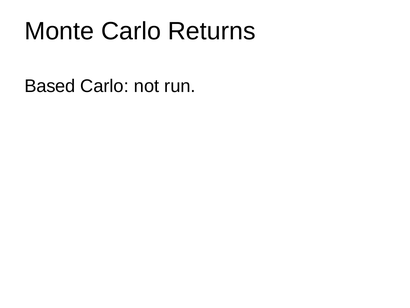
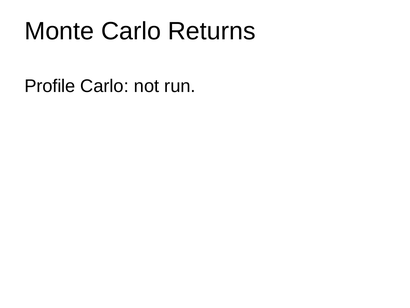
Based: Based -> Profile
